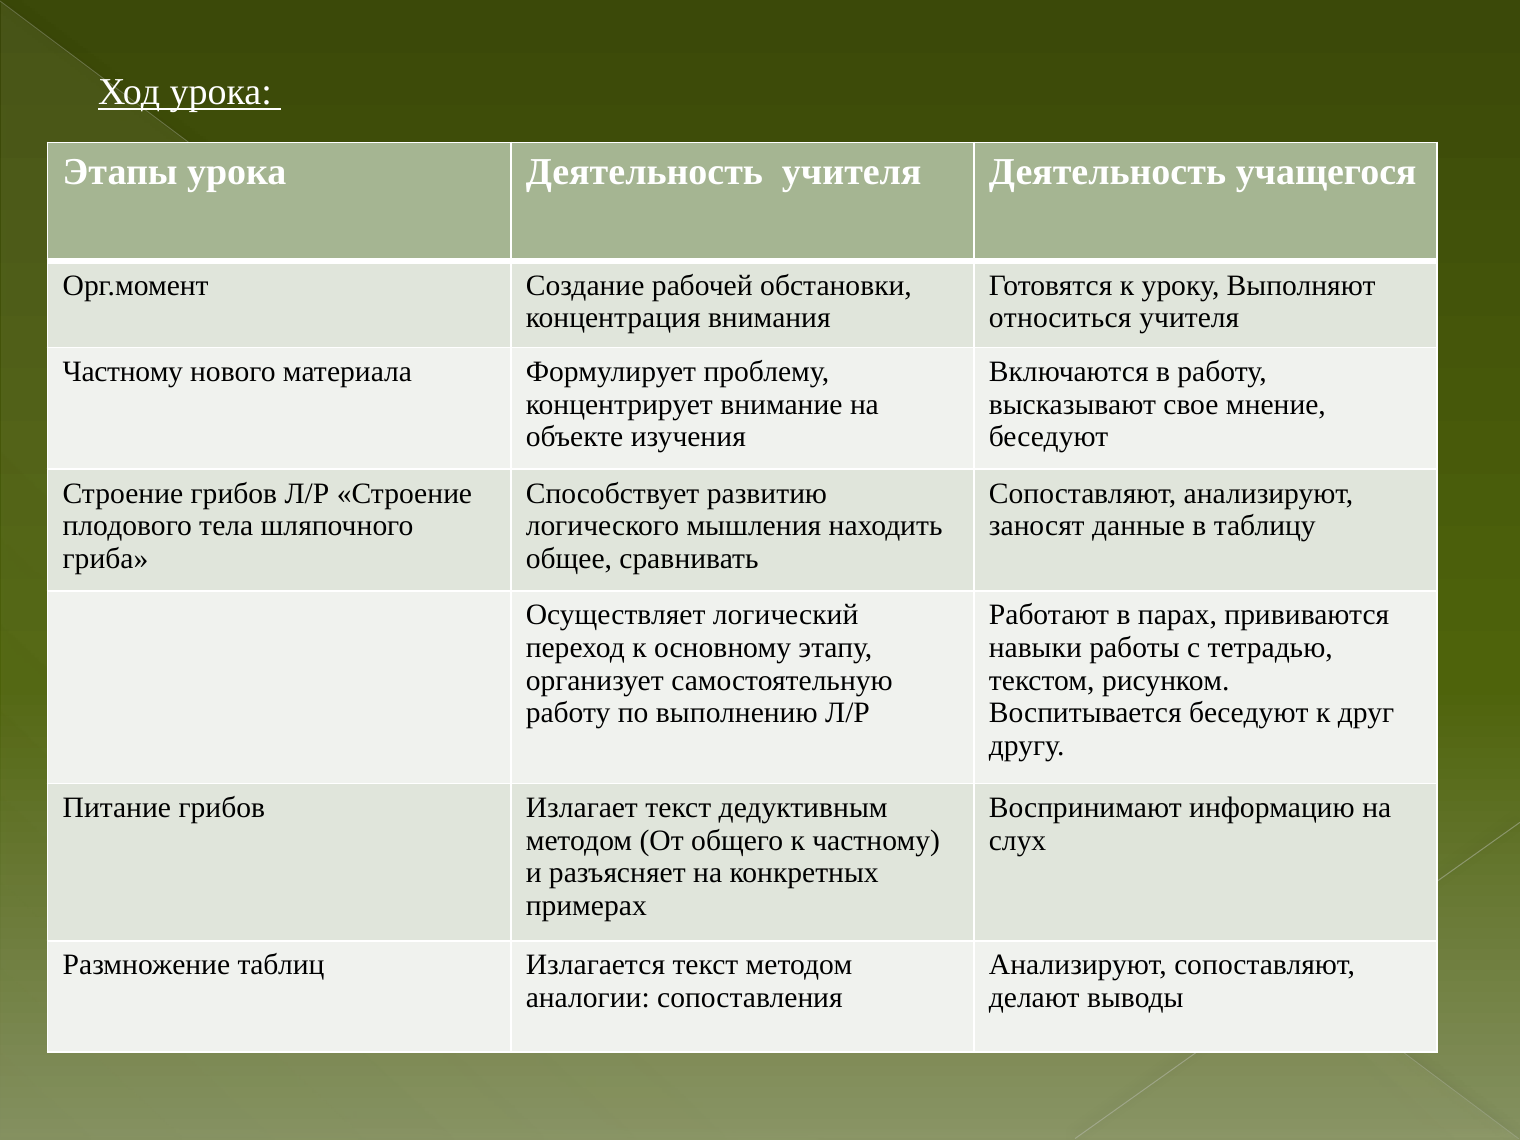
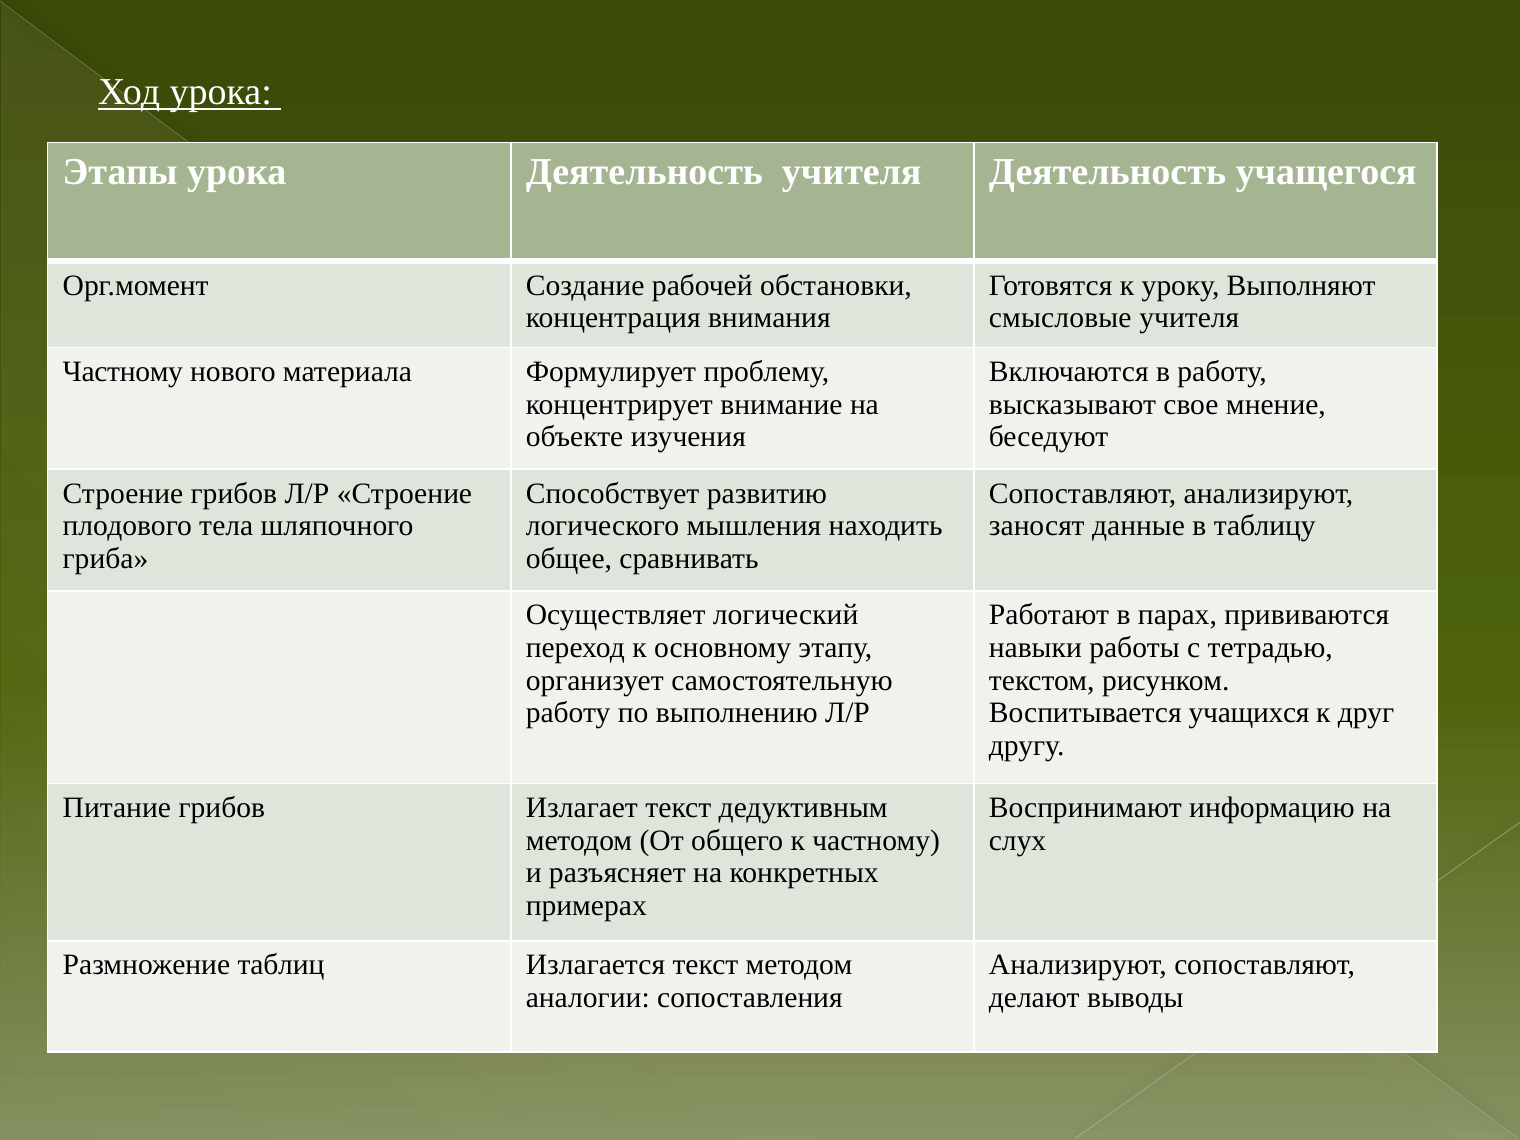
относиться: относиться -> смысловые
Воспитывается беседуют: беседуют -> учащихся
